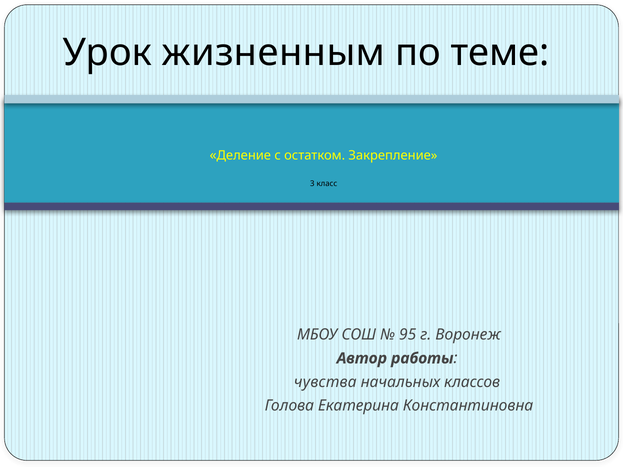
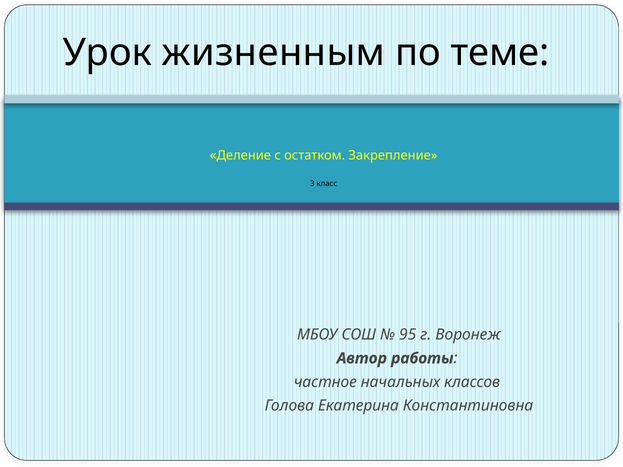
чувства: чувства -> частное
